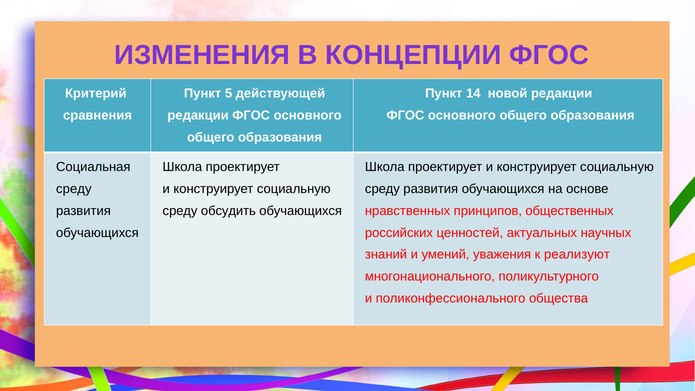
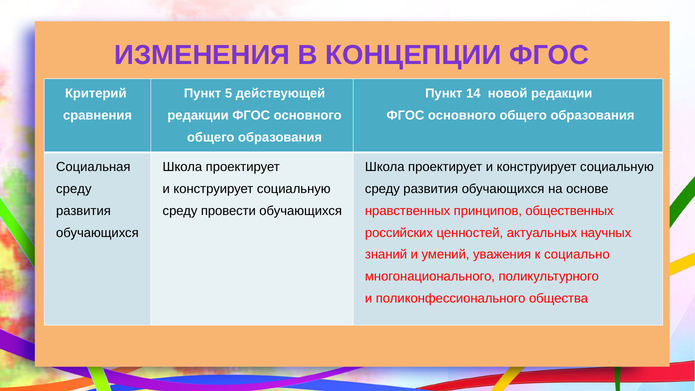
обсудить: обсудить -> провести
реализуют: реализуют -> социально
